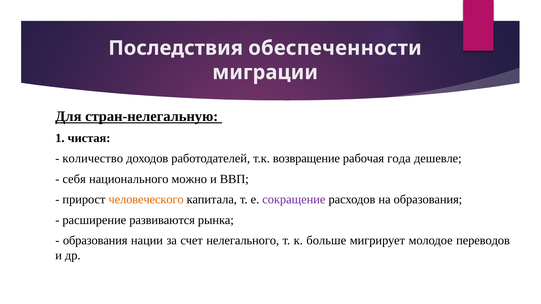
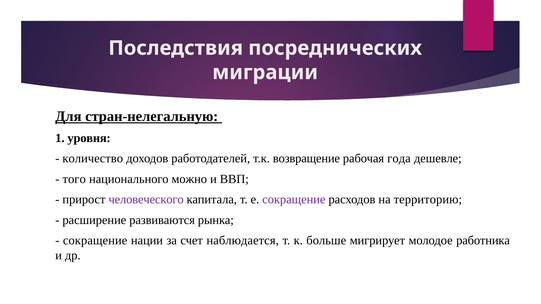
обеспеченности: обеспеченности -> посреднических
чистая: чистая -> уровня
себя: себя -> того
человеческого colour: orange -> purple
на образования: образования -> территорию
образования at (95, 241): образования -> сокращение
нелегального: нелегального -> наблюдается
переводов: переводов -> работника
